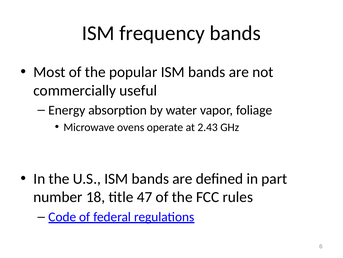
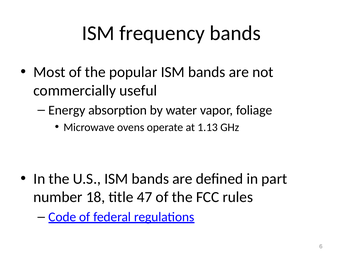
2.43: 2.43 -> 1.13
